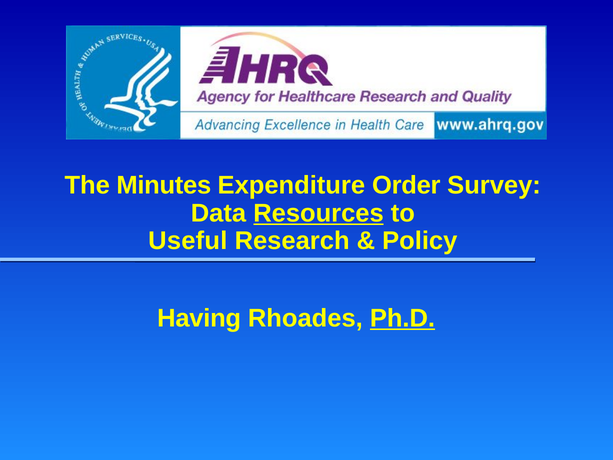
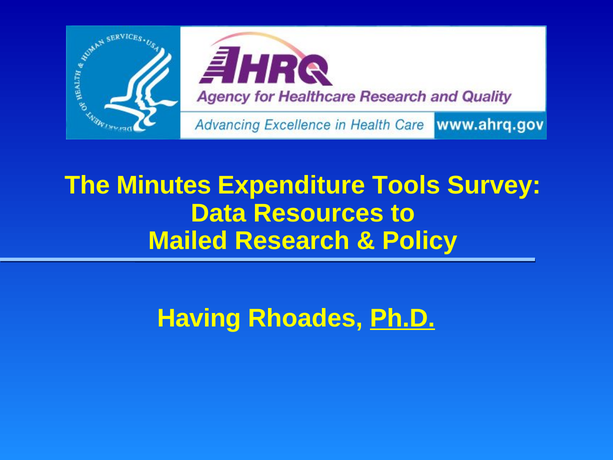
Order: Order -> Tools
Resources underline: present -> none
Useful: Useful -> Mailed
